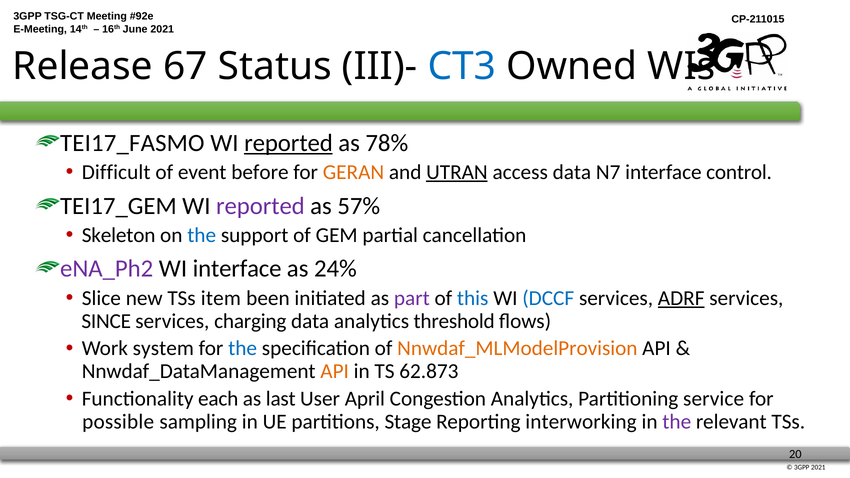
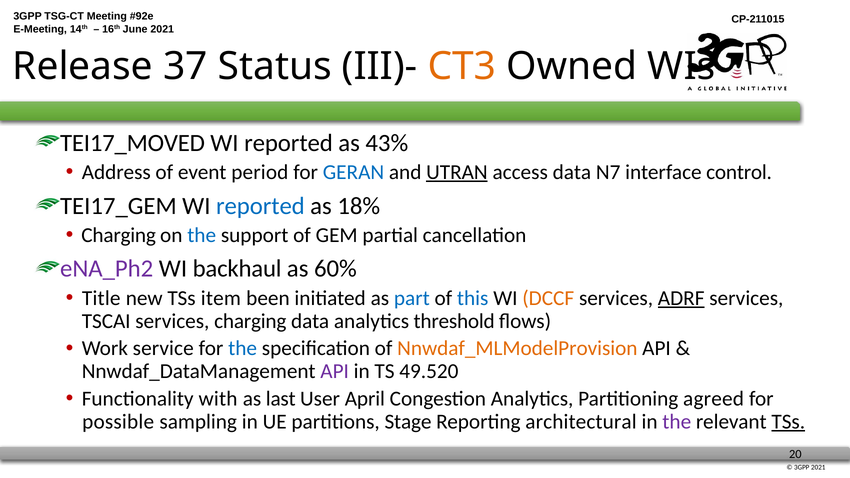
67: 67 -> 37
CT3 colour: blue -> orange
TEI17_FASMO: TEI17_FASMO -> TEI17_MOVED
reported at (288, 143) underline: present -> none
78%: 78% -> 43%
Difficult: Difficult -> Address
before: before -> period
GERAN colour: orange -> blue
reported at (260, 206) colour: purple -> blue
57%: 57% -> 18%
Skeleton at (119, 235): Skeleton -> Charging
WI interface: interface -> backhaul
24%: 24% -> 60%
Slice: Slice -> Title
part colour: purple -> blue
DCCF colour: blue -> orange
SINCE: SINCE -> TSCAI
system: system -> service
API at (335, 371) colour: orange -> purple
62.873: 62.873 -> 49.520
each: each -> with
service: service -> agreed
interworking: interworking -> architectural
TSs at (788, 422) underline: none -> present
